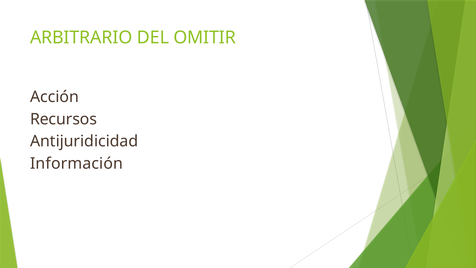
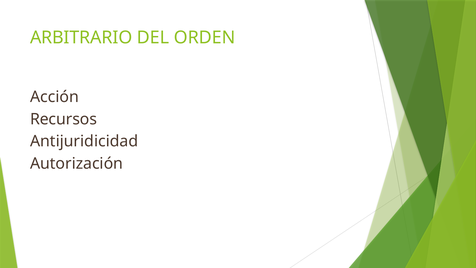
OMITIR: OMITIR -> ORDEN
Información: Información -> Autorización
